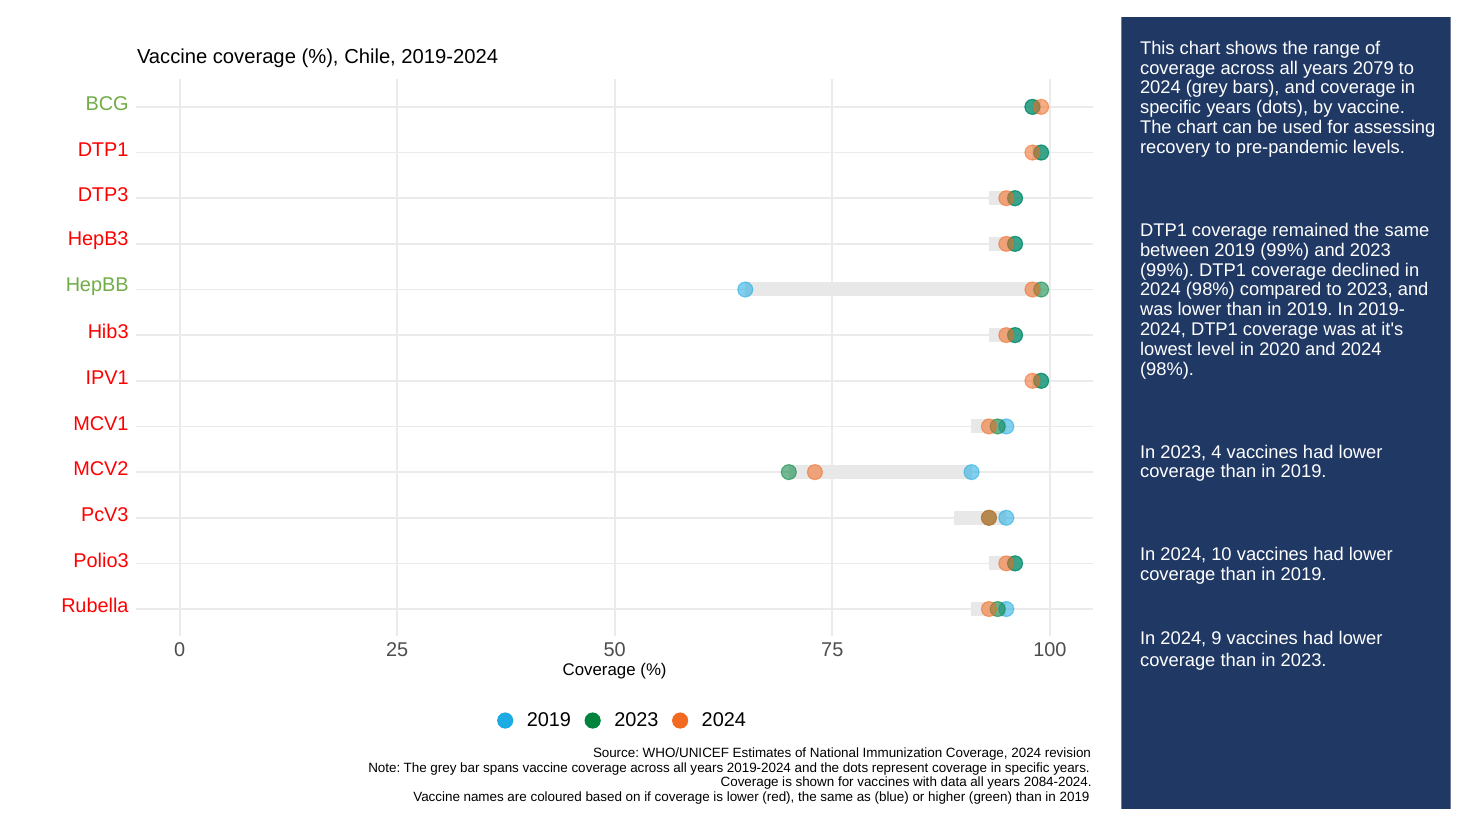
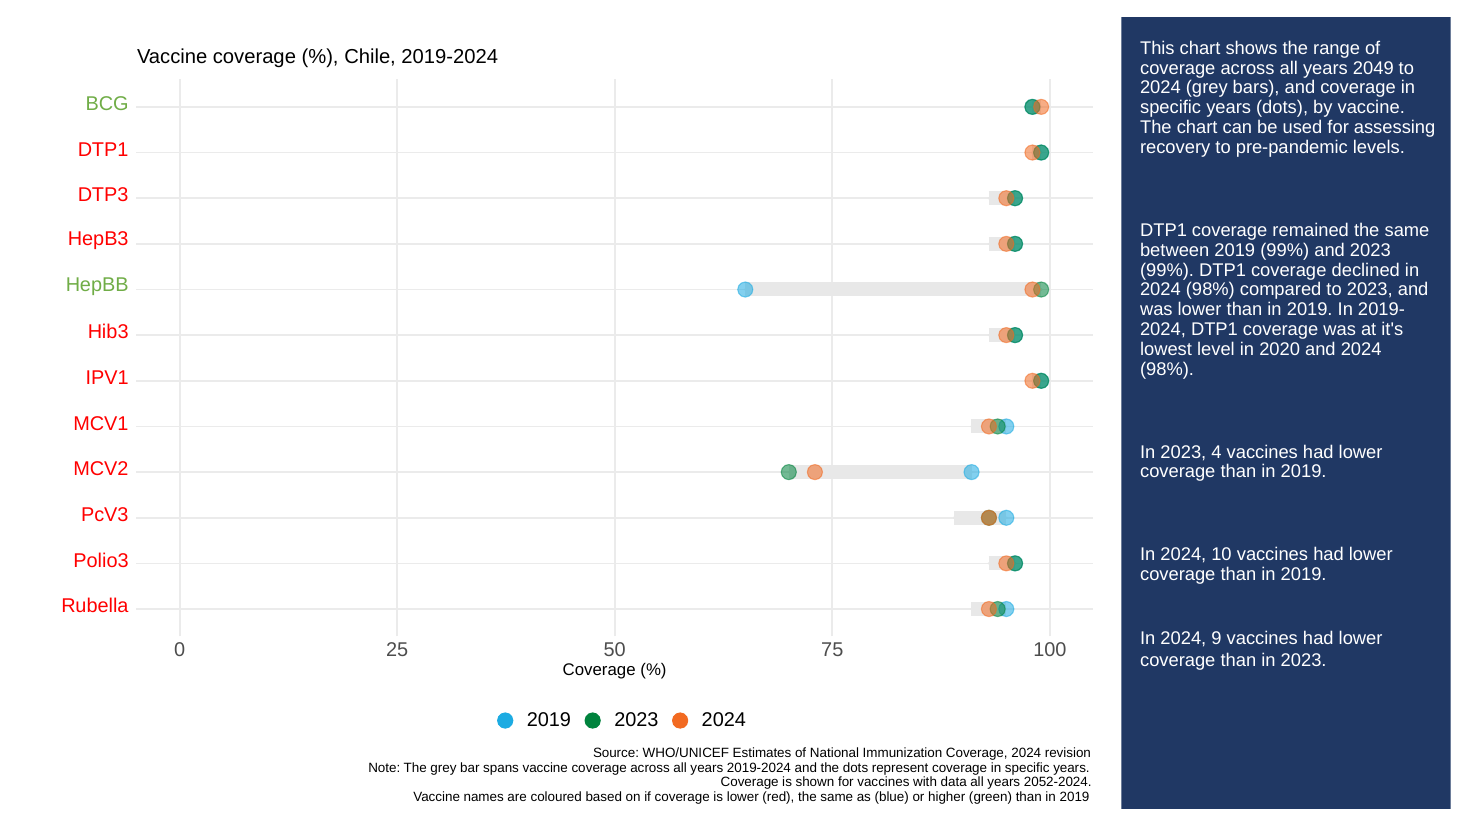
2079: 2079 -> 2049
2084-2024: 2084-2024 -> 2052-2024
